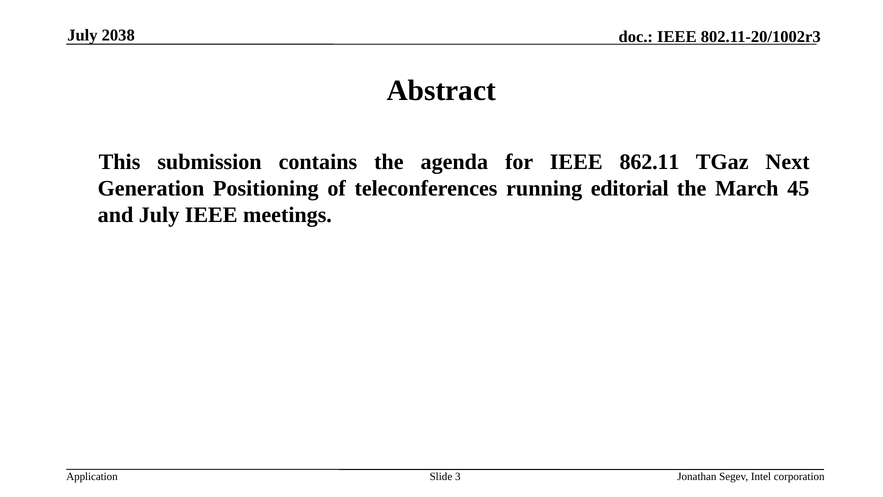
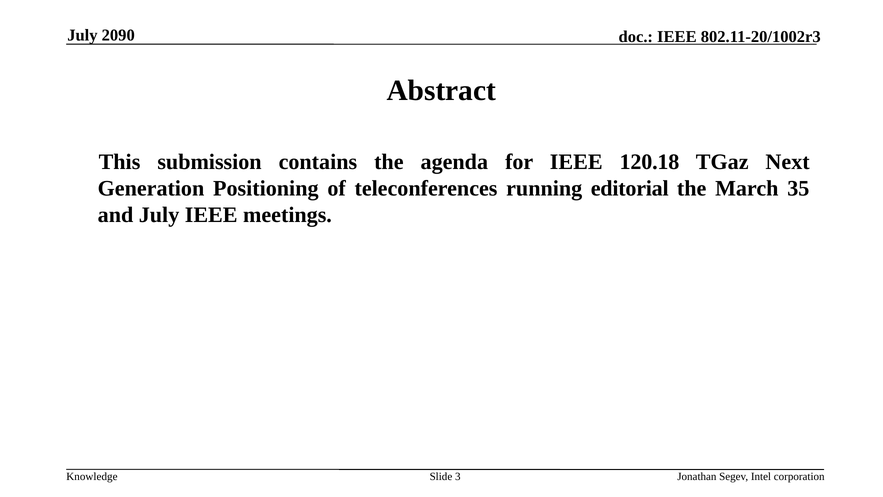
2038: 2038 -> 2090
862.11: 862.11 -> 120.18
45: 45 -> 35
Application: Application -> Knowledge
